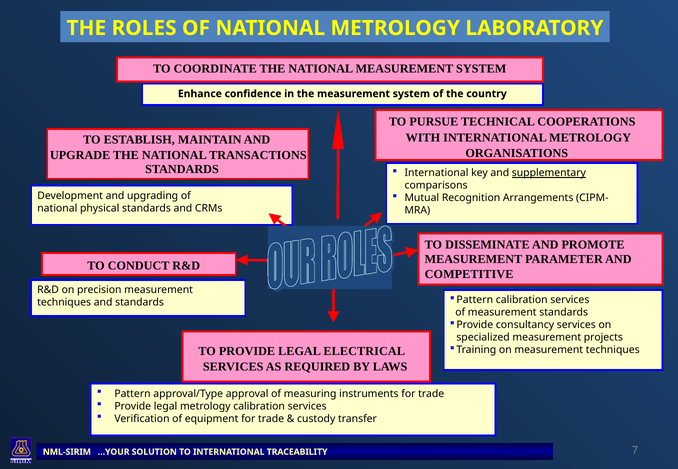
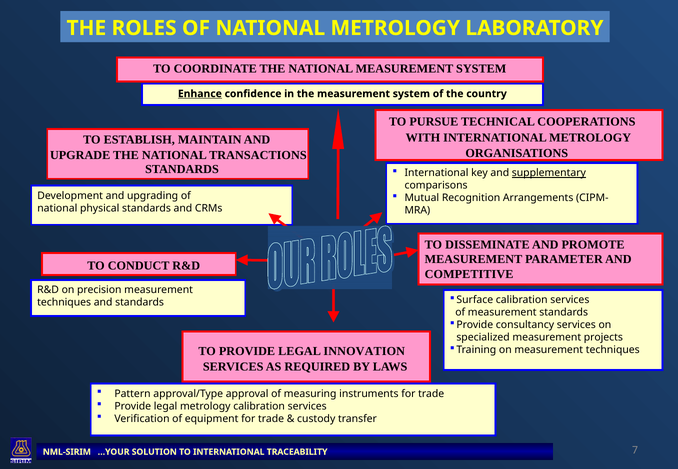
Enhance underline: none -> present
Pattern at (475, 300): Pattern -> Surface
ELECTRICAL: ELECTRICAL -> INNOVATION
